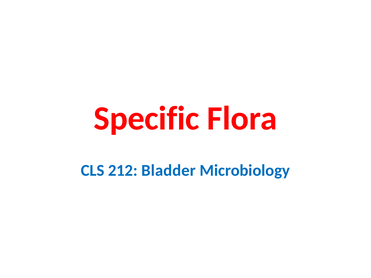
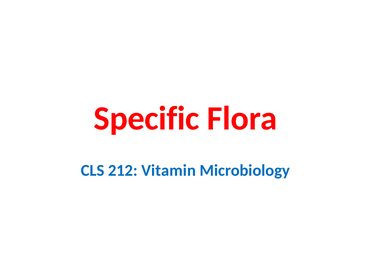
Bladder: Bladder -> Vitamin
